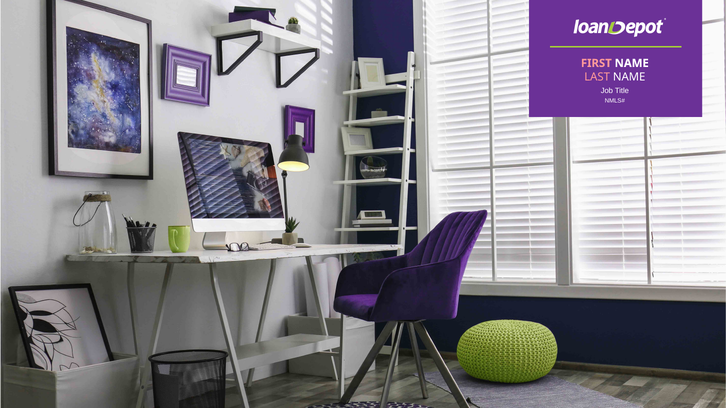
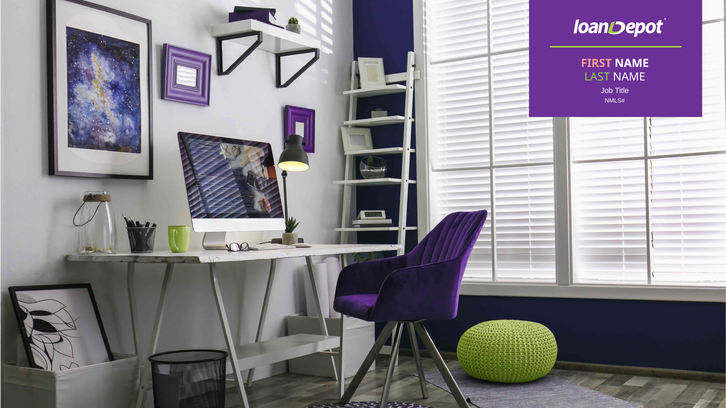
LAST colour: pink -> light green
